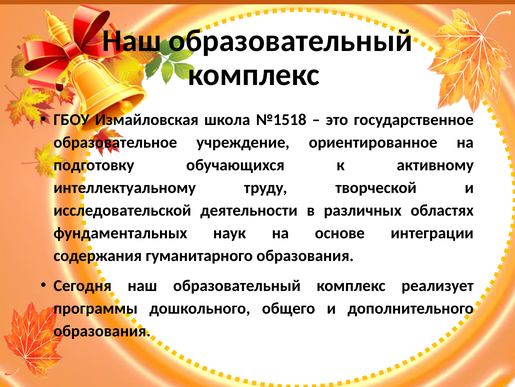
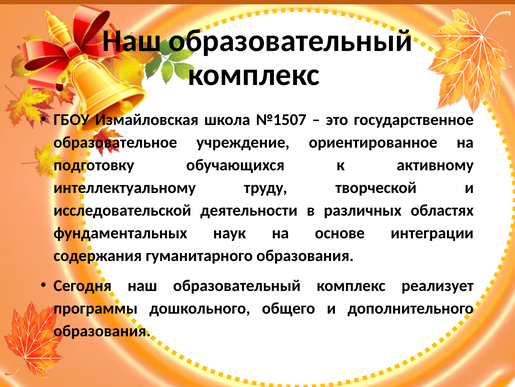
№1518: №1518 -> №1507
